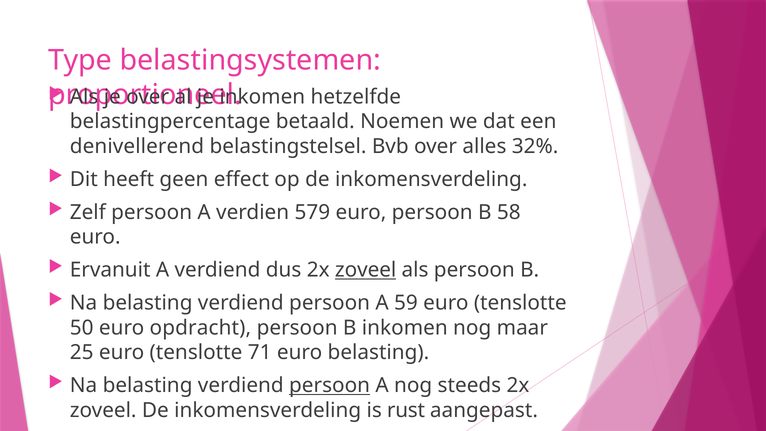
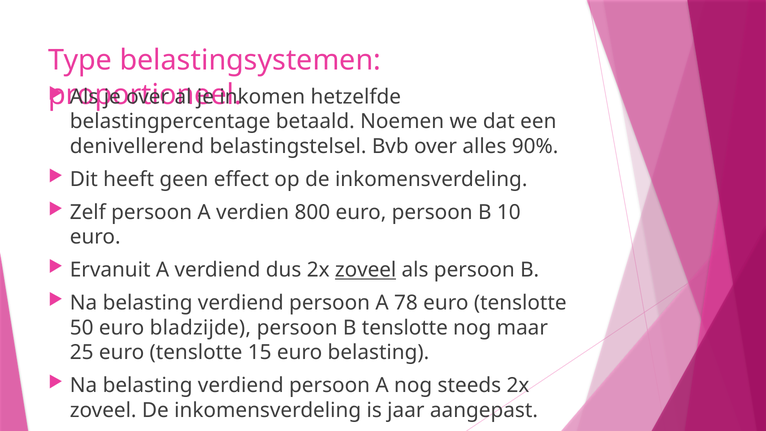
32%: 32% -> 90%
579: 579 -> 800
58: 58 -> 10
59: 59 -> 78
opdracht: opdracht -> bladzijde
B inkomen: inkomen -> tenslotte
71: 71 -> 15
persoon at (330, 385) underline: present -> none
rust: rust -> jaar
